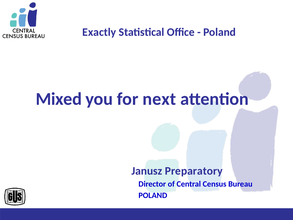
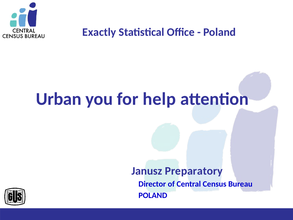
Mixed: Mixed -> Urban
next: next -> help
